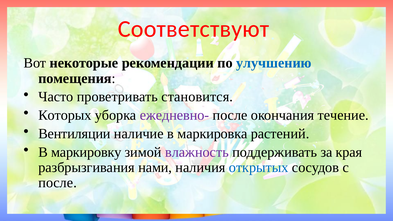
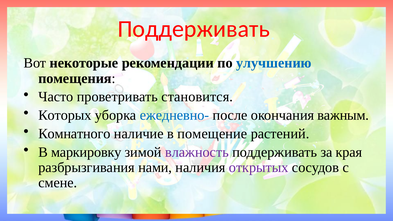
Соответствуют at (194, 29): Соответствуют -> Поддерживать
ежедневно- colour: purple -> blue
течение: течение -> важным
Вентиляции: Вентиляции -> Комнатного
маркировка: маркировка -> помещение
открытых colour: blue -> purple
после at (58, 183): после -> смене
